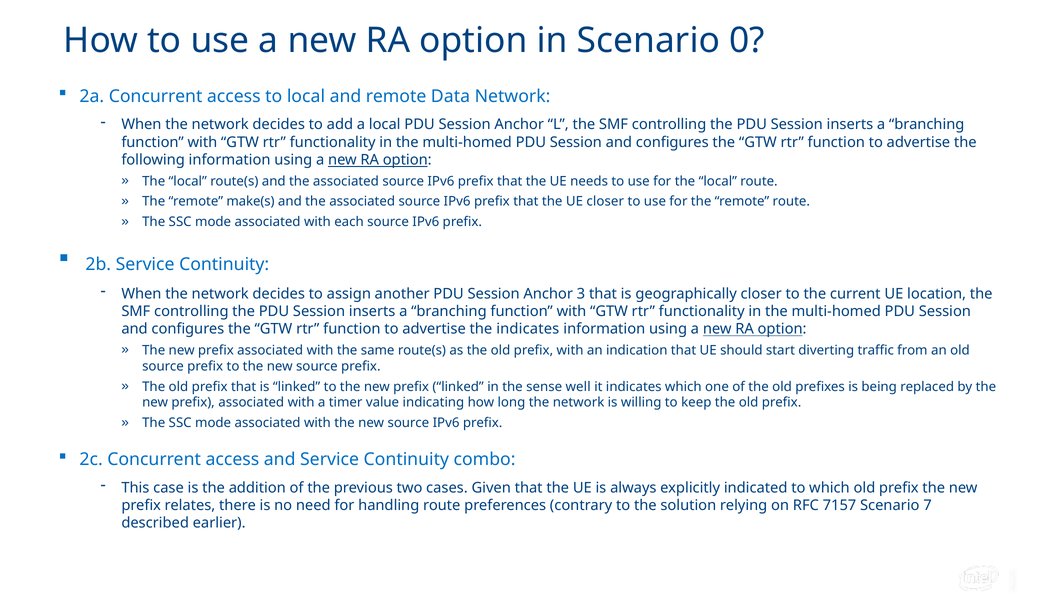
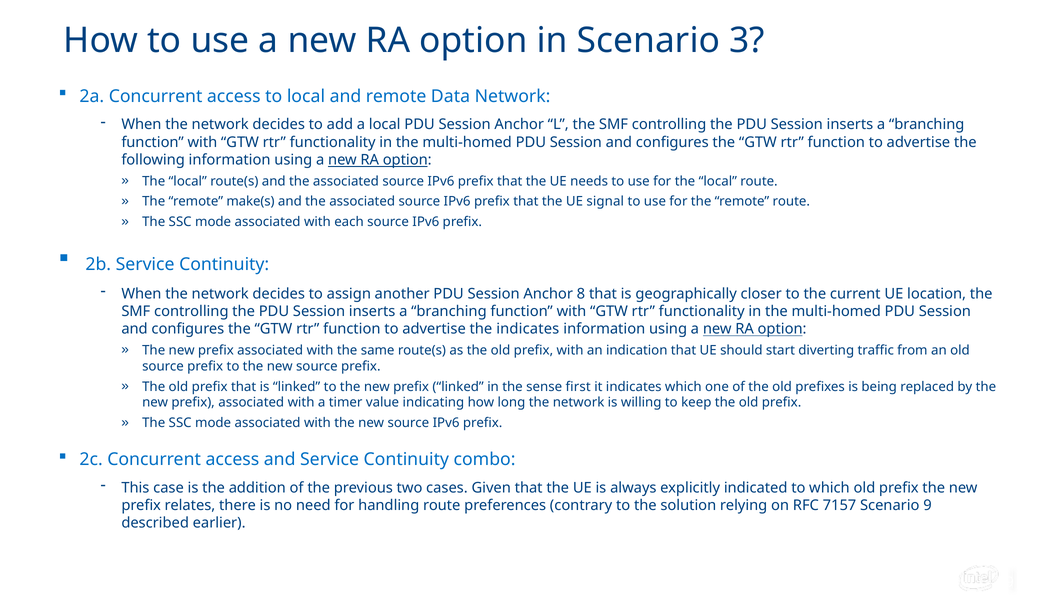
0: 0 -> 3
UE closer: closer -> signal
3: 3 -> 8
well: well -> first
Scenario 7: 7 -> 9
